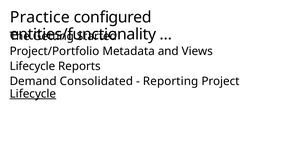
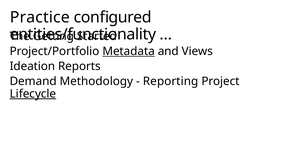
Metadata underline: none -> present
Lifecycle at (32, 66): Lifecycle -> Ideation
Consolidated: Consolidated -> Methodology
